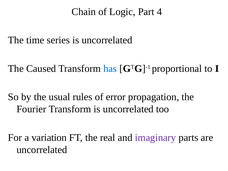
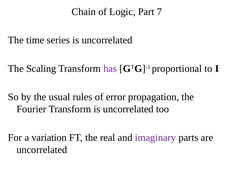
4: 4 -> 7
Caused: Caused -> Scaling
has colour: blue -> purple
